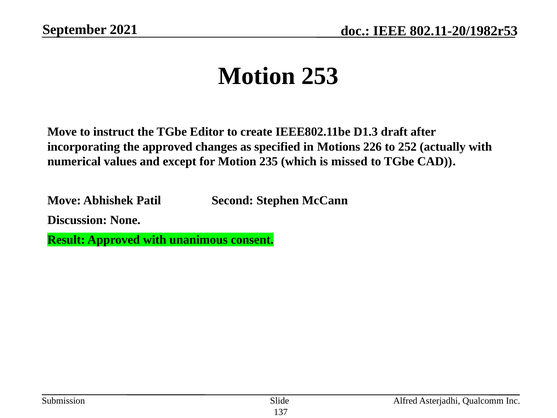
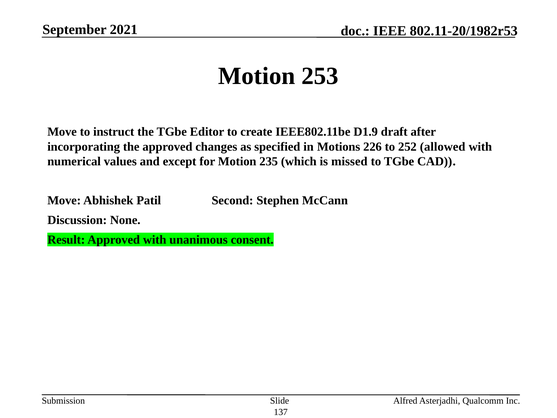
D1.3: D1.3 -> D1.9
actually: actually -> allowed
